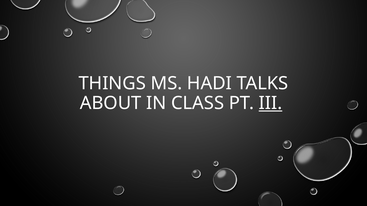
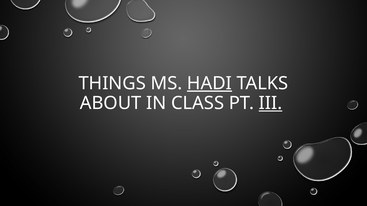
HADI underline: none -> present
